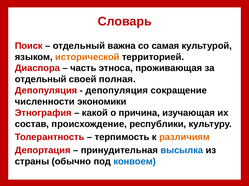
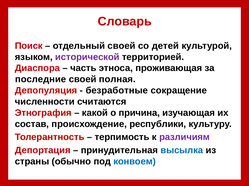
отдельный важна: важна -> своей
самая: самая -> детей
исторической colour: orange -> purple
отдельный at (41, 80): отдельный -> последние
депопуляция at (117, 91): депопуляция -> безработные
экономики: экономики -> считаются
различиям colour: orange -> purple
